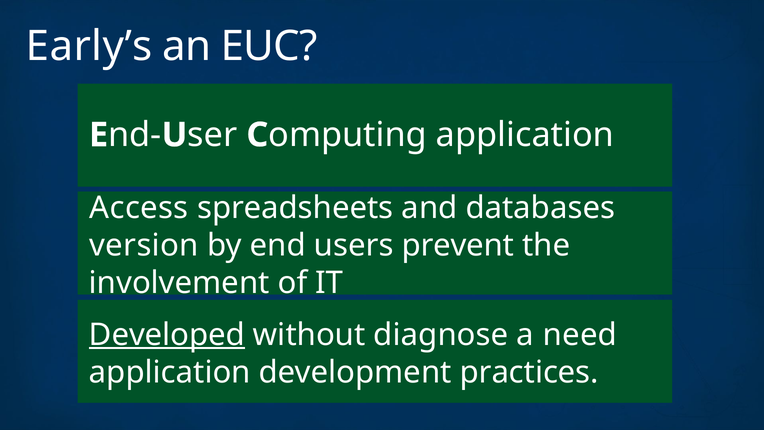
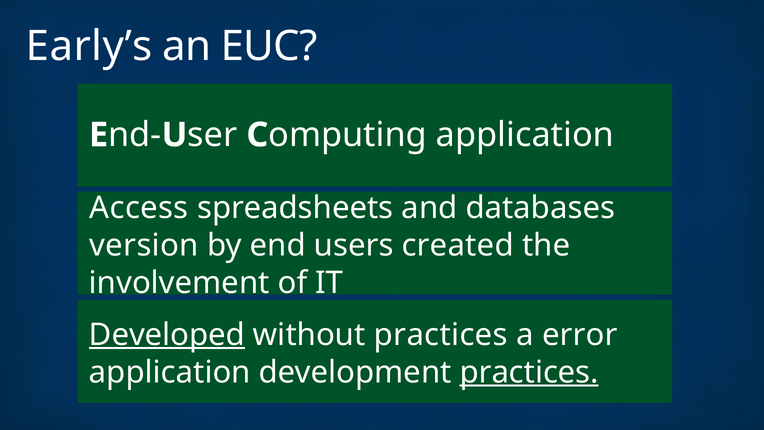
prevent: prevent -> created
without diagnose: diagnose -> practices
need: need -> error
practices at (529, 372) underline: none -> present
